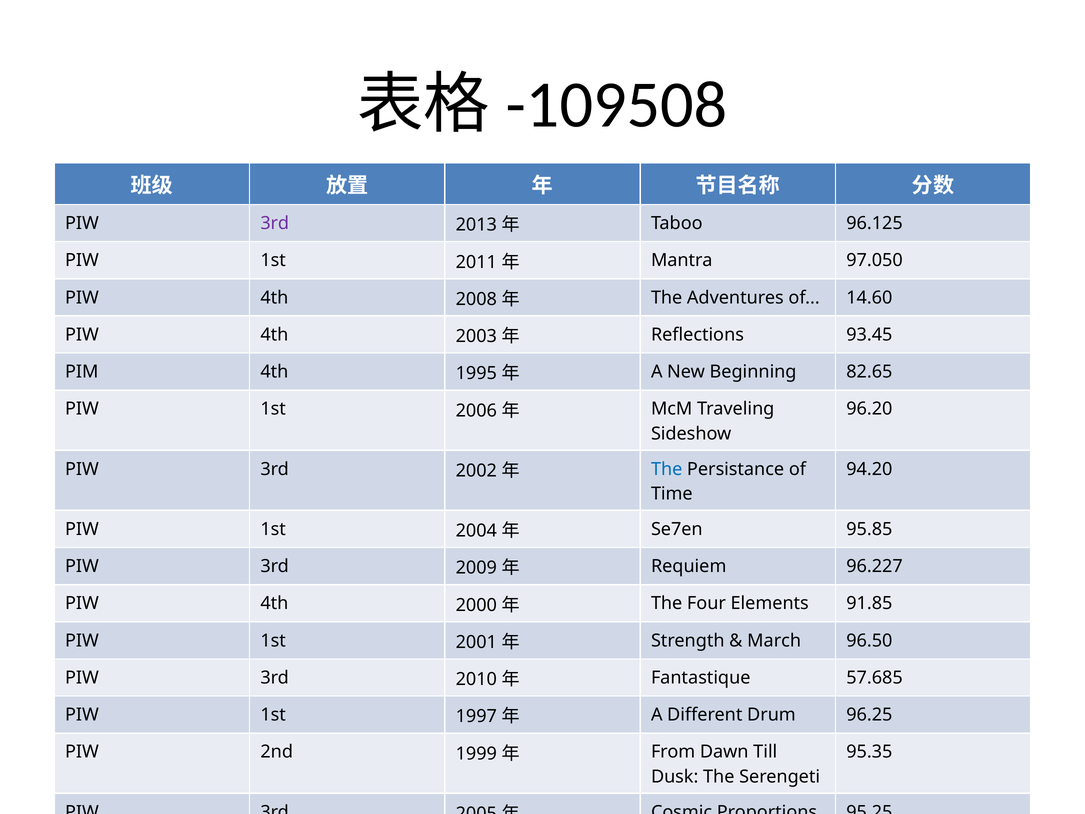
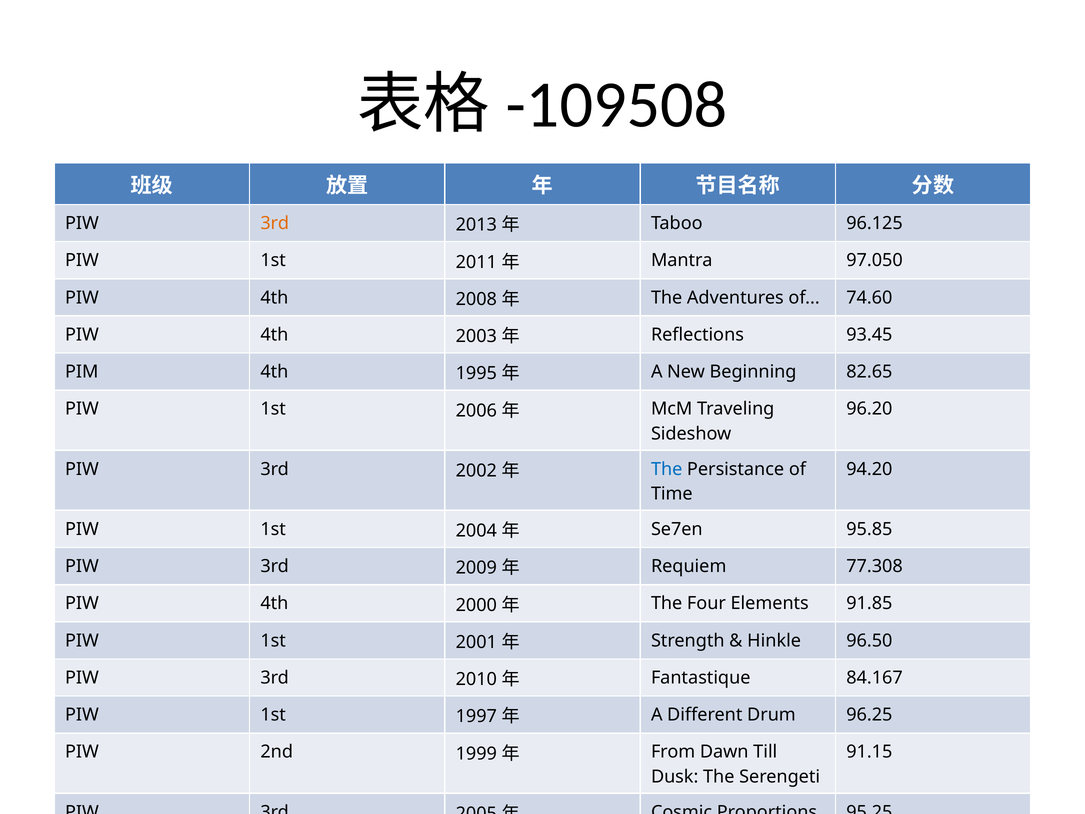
3rd at (275, 223) colour: purple -> orange
14.60: 14.60 -> 74.60
96.227: 96.227 -> 77.308
March: March -> Hinkle
57.685: 57.685 -> 84.167
95.35: 95.35 -> 91.15
